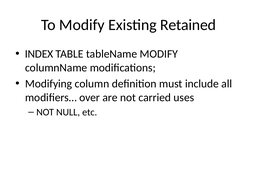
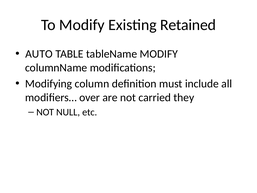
INDEX: INDEX -> AUTO
uses: uses -> they
